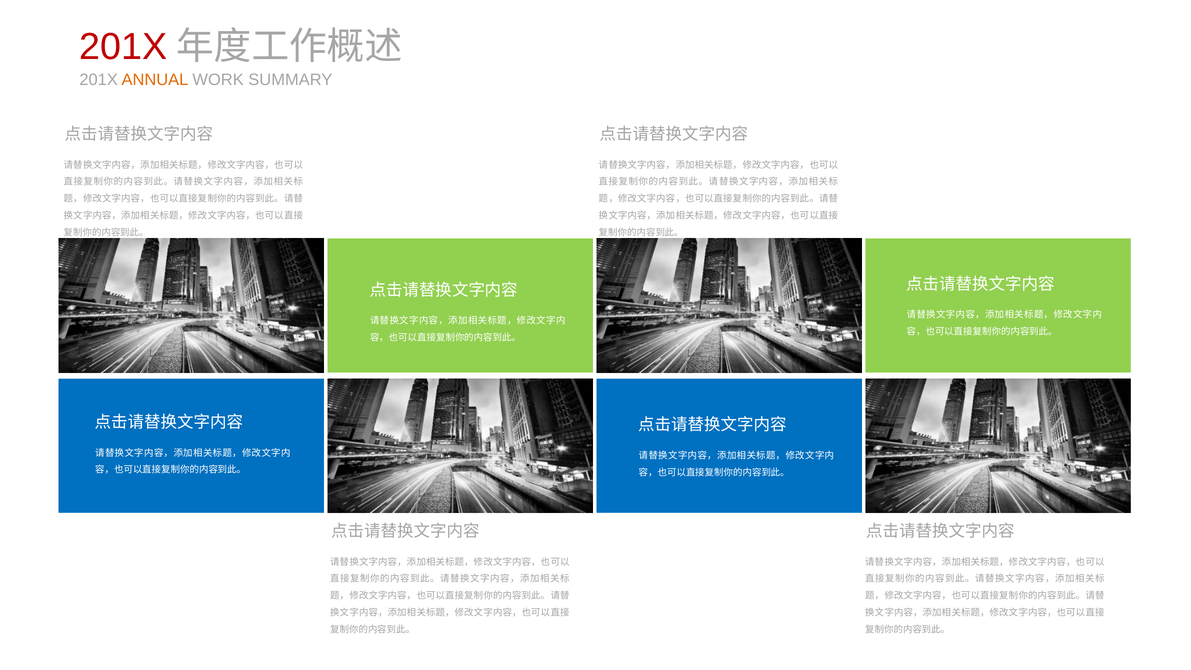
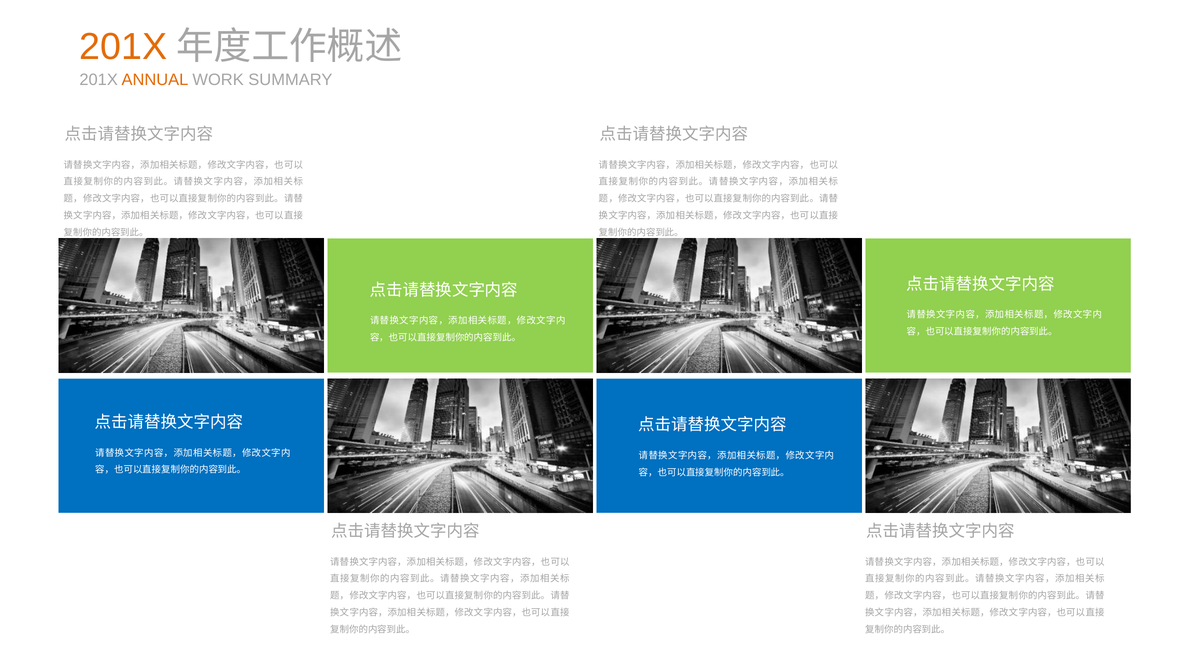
201X at (123, 47) colour: red -> orange
